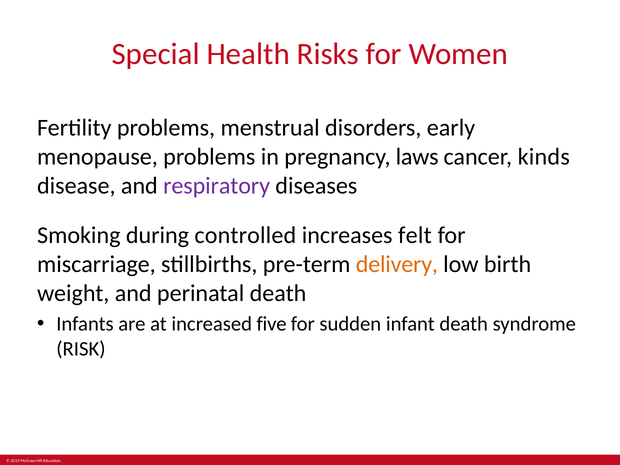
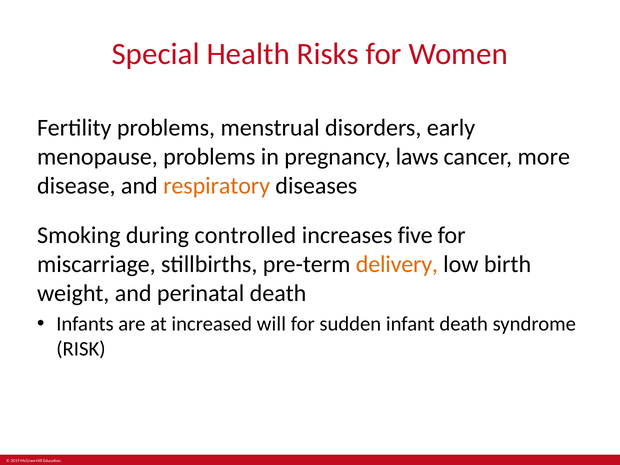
kinds: kinds -> more
respiratory colour: purple -> orange
felt: felt -> five
five: five -> will
